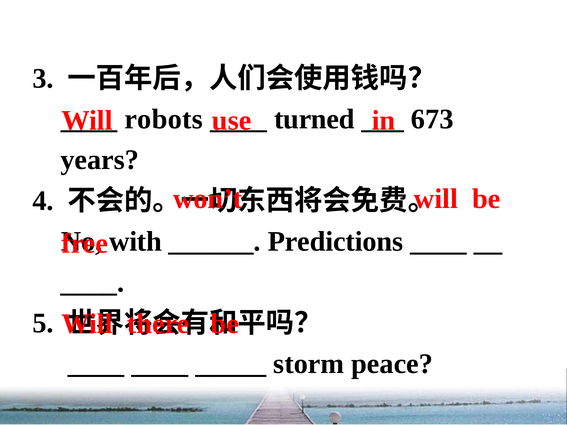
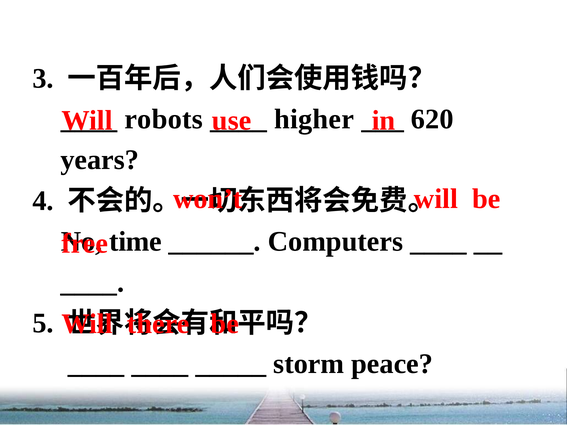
turned: turned -> higher
673: 673 -> 620
with: with -> time
Predictions: Predictions -> Computers
